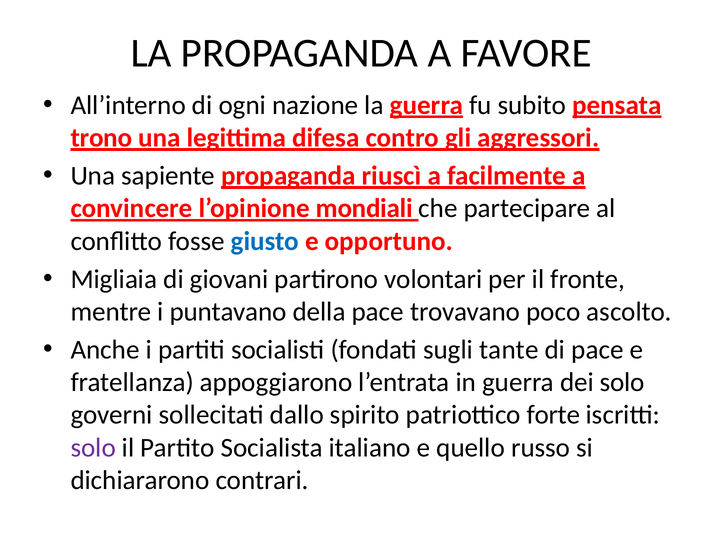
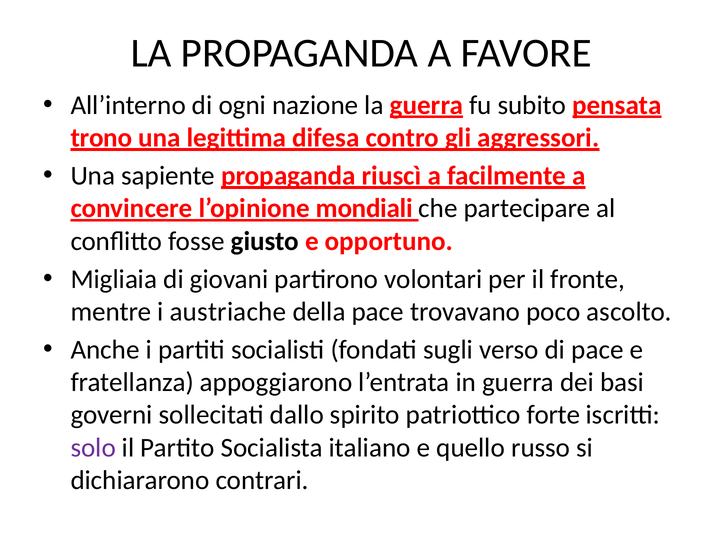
giusto colour: blue -> black
puntavano: puntavano -> austriache
tante: tante -> verso
dei solo: solo -> basi
